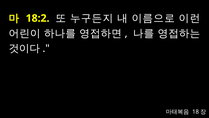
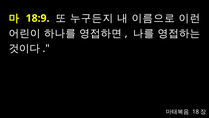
18:2: 18:2 -> 18:9
